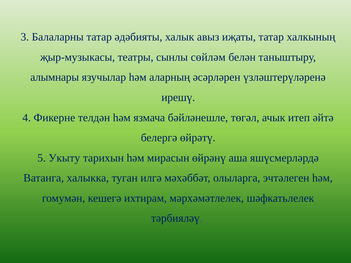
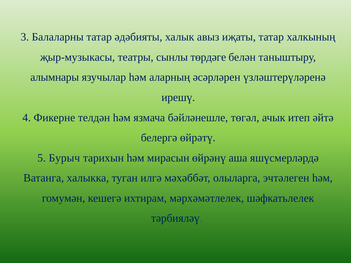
сөйләм: сөйләм -> төрдәге
Укыту: Укыту -> Бурыч
